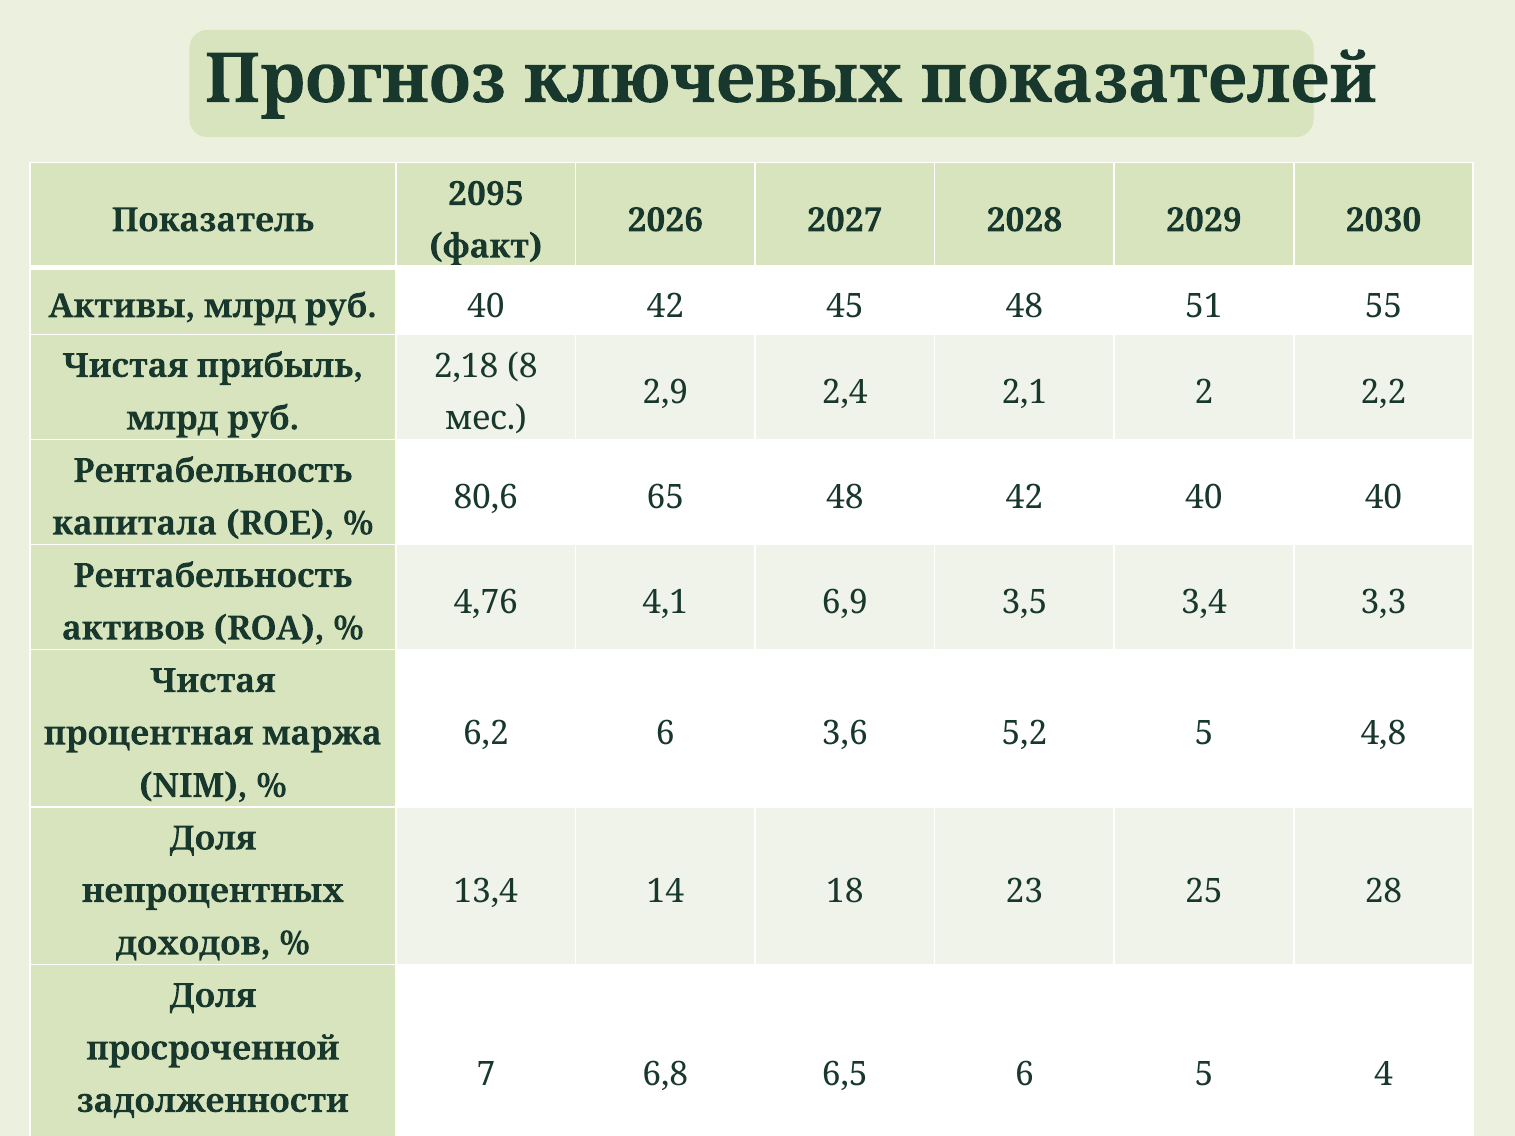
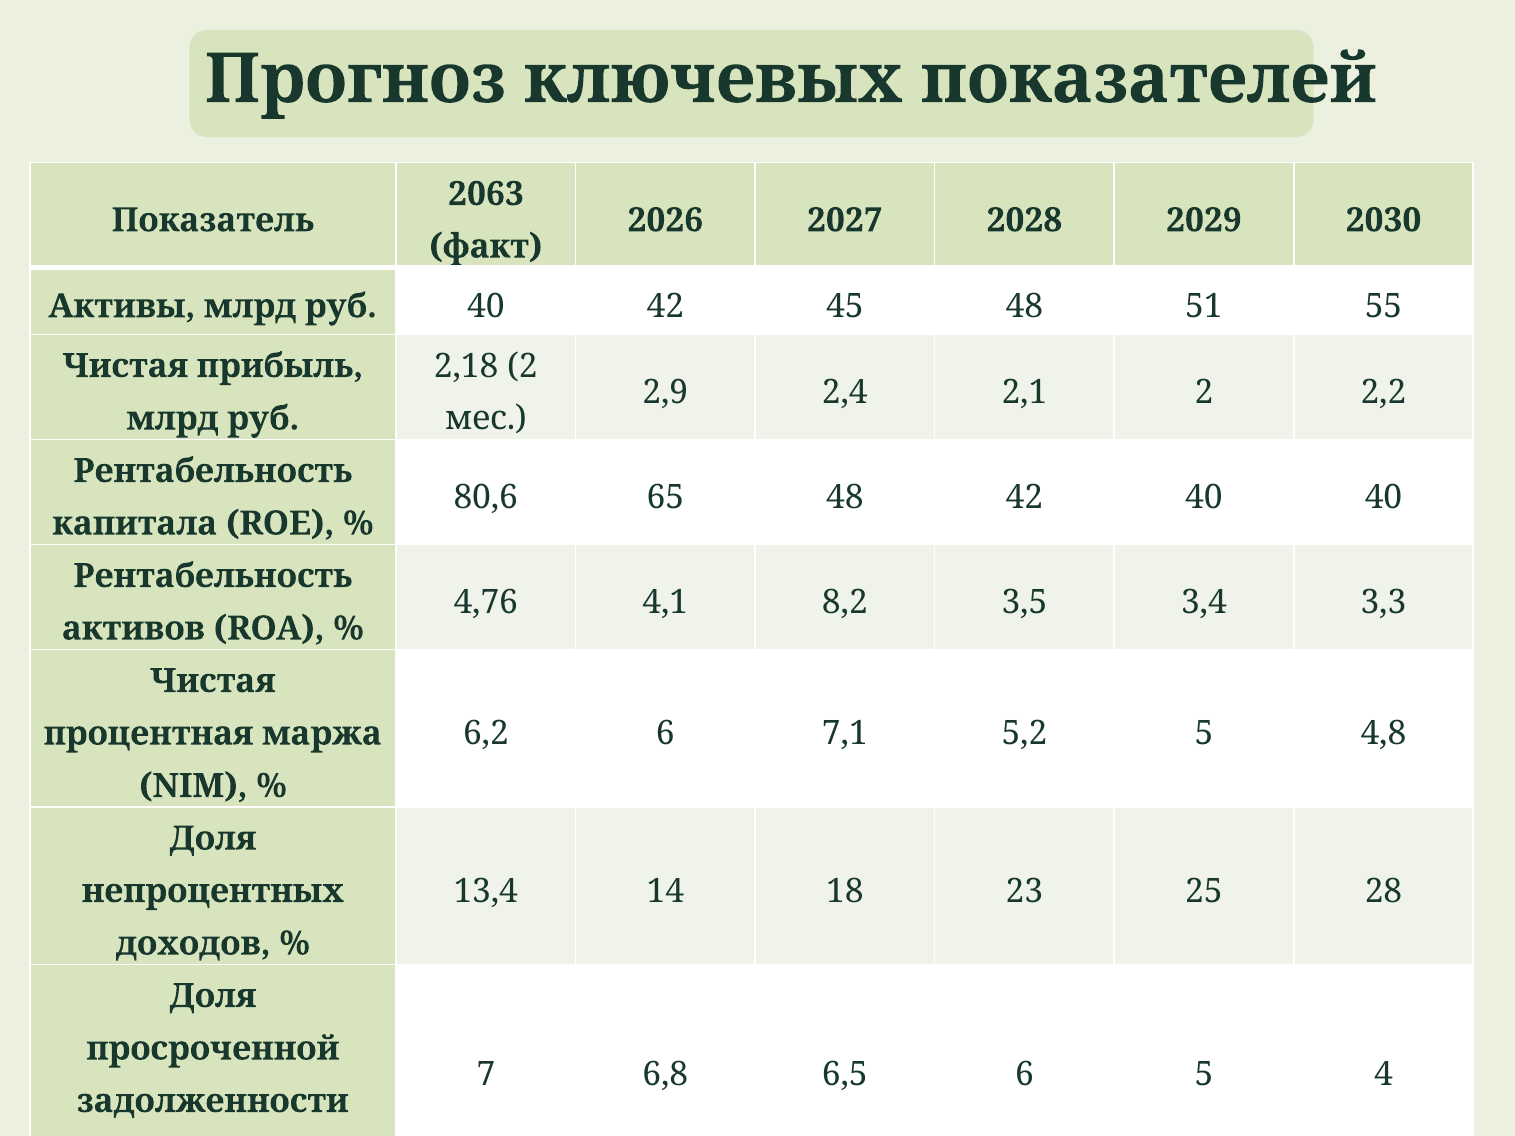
2095: 2095 -> 2063
2,18 8: 8 -> 2
6,9: 6,9 -> 8,2
3,6: 3,6 -> 7,1
